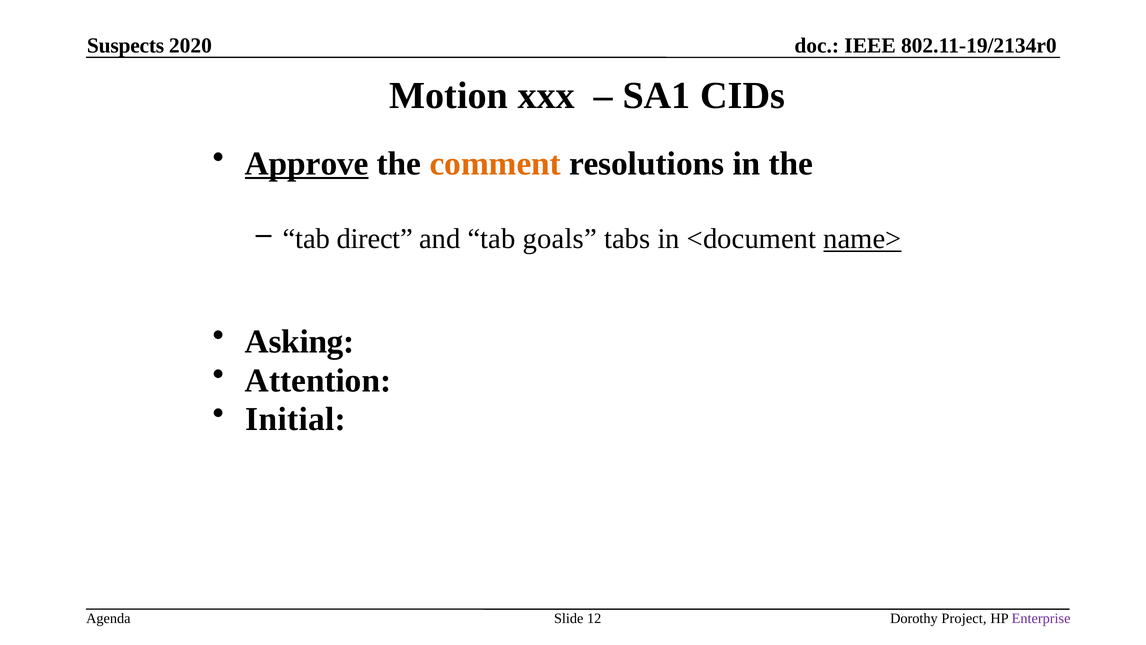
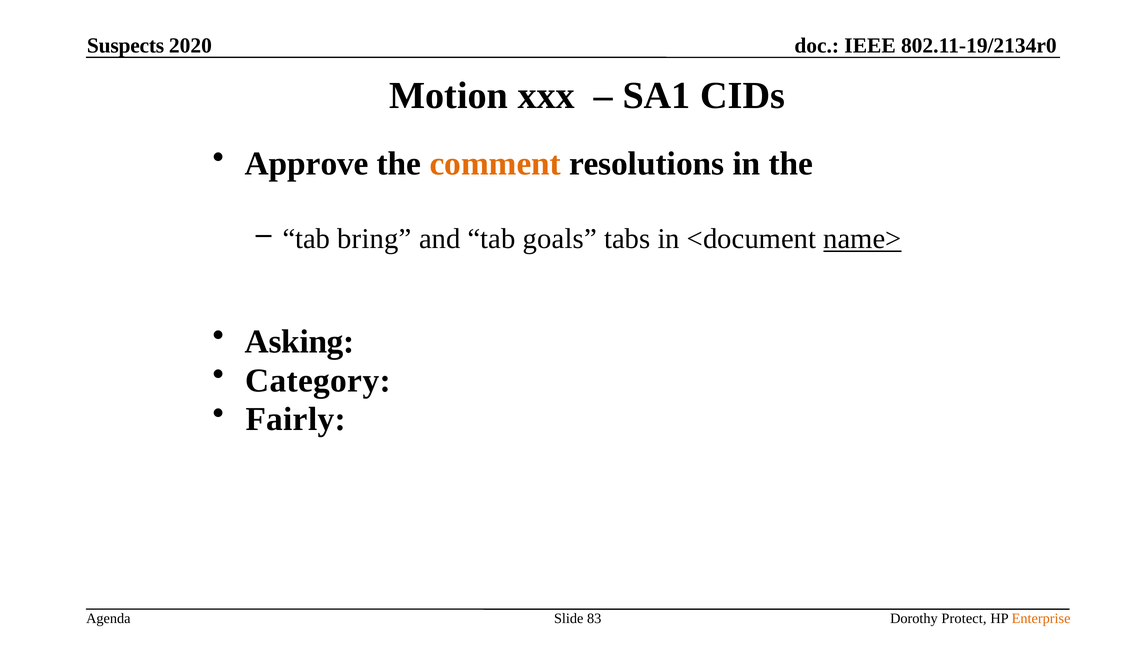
Approve underline: present -> none
direct: direct -> bring
Attention: Attention -> Category
Initial: Initial -> Fairly
12: 12 -> 83
Project: Project -> Protect
Enterprise colour: purple -> orange
